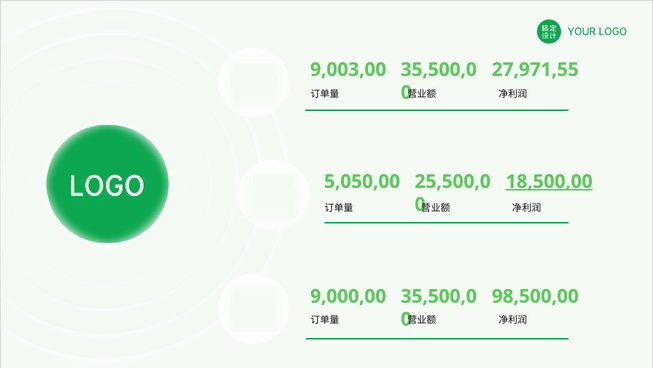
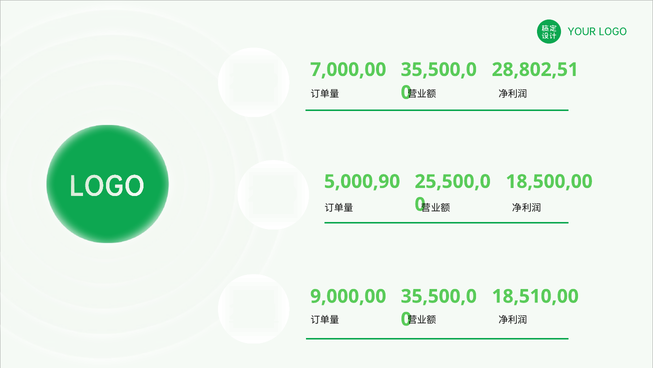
9,003,00: 9,003,00 -> 7,000,00
27,971,55: 27,971,55 -> 28,802,51
5,050,00: 5,050,00 -> 5,000,90
18,500,00 underline: present -> none
98,500,00: 98,500,00 -> 18,510,00
